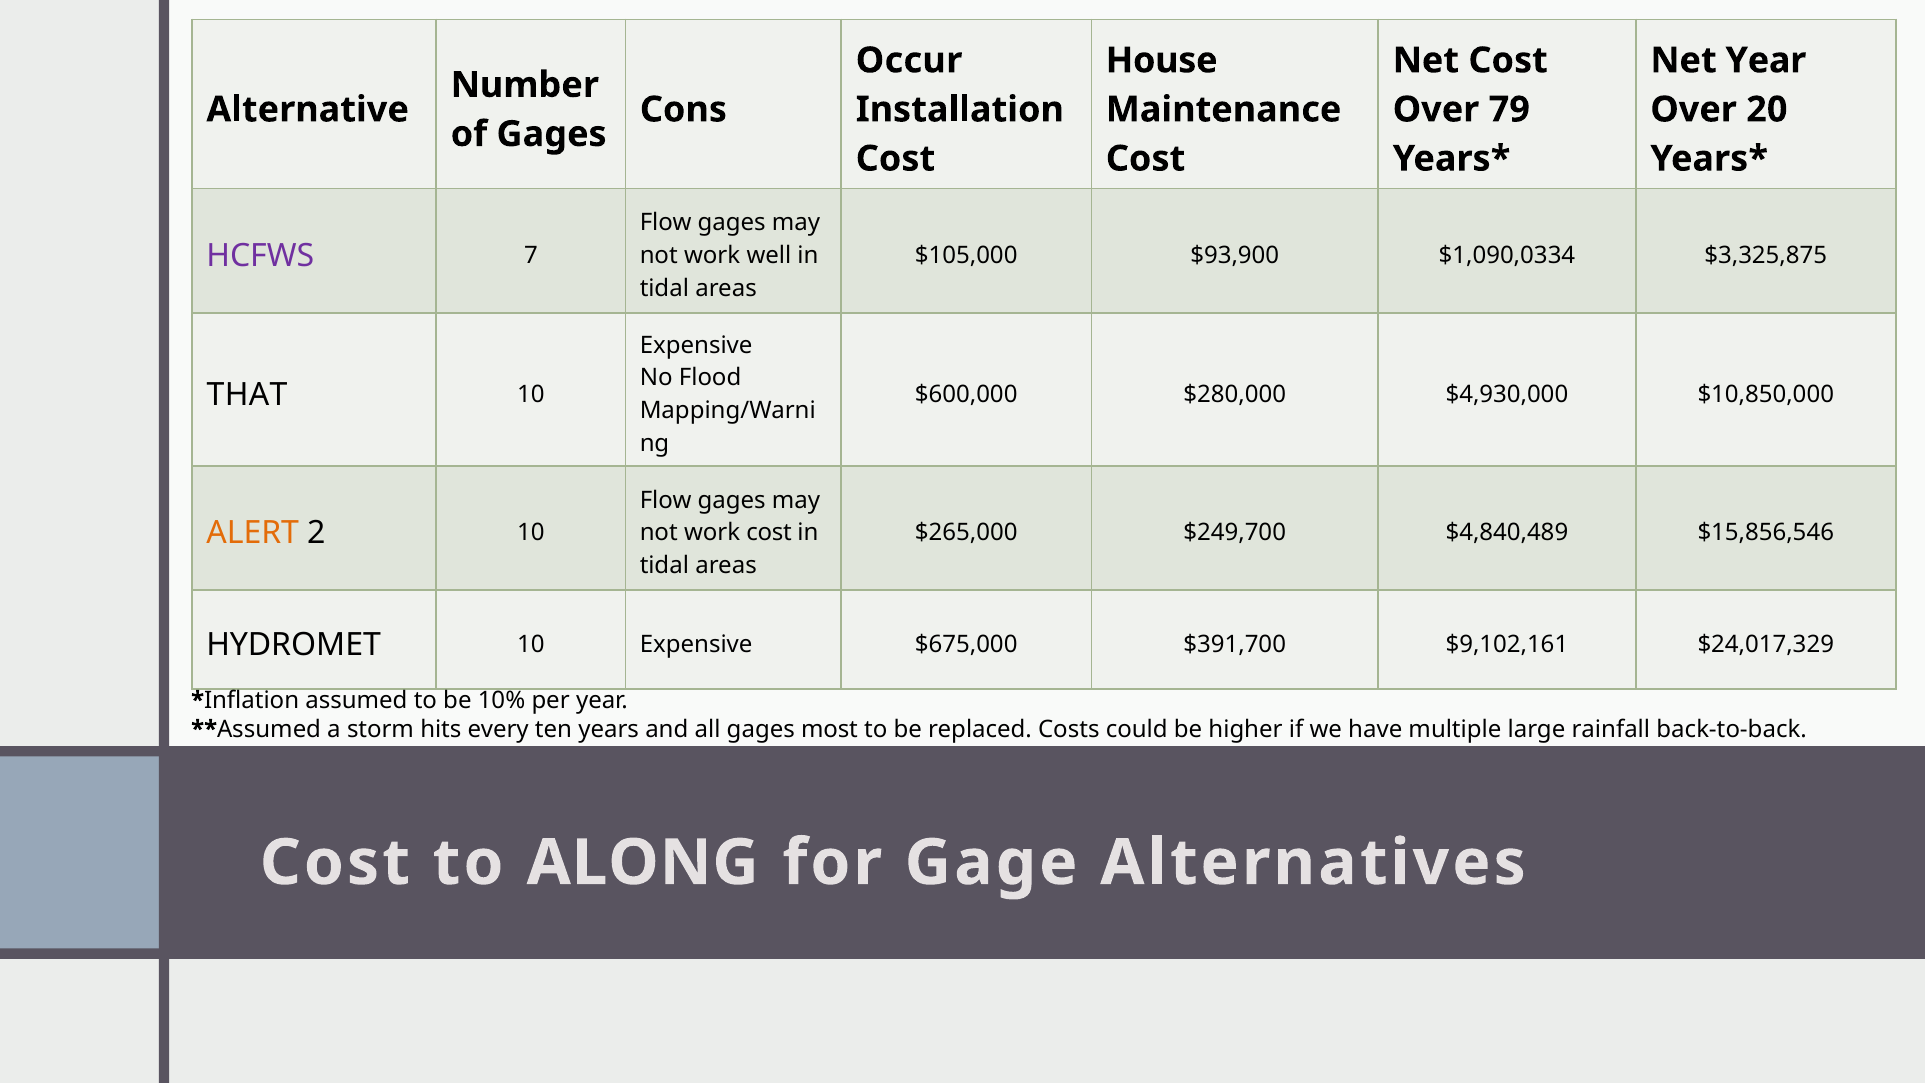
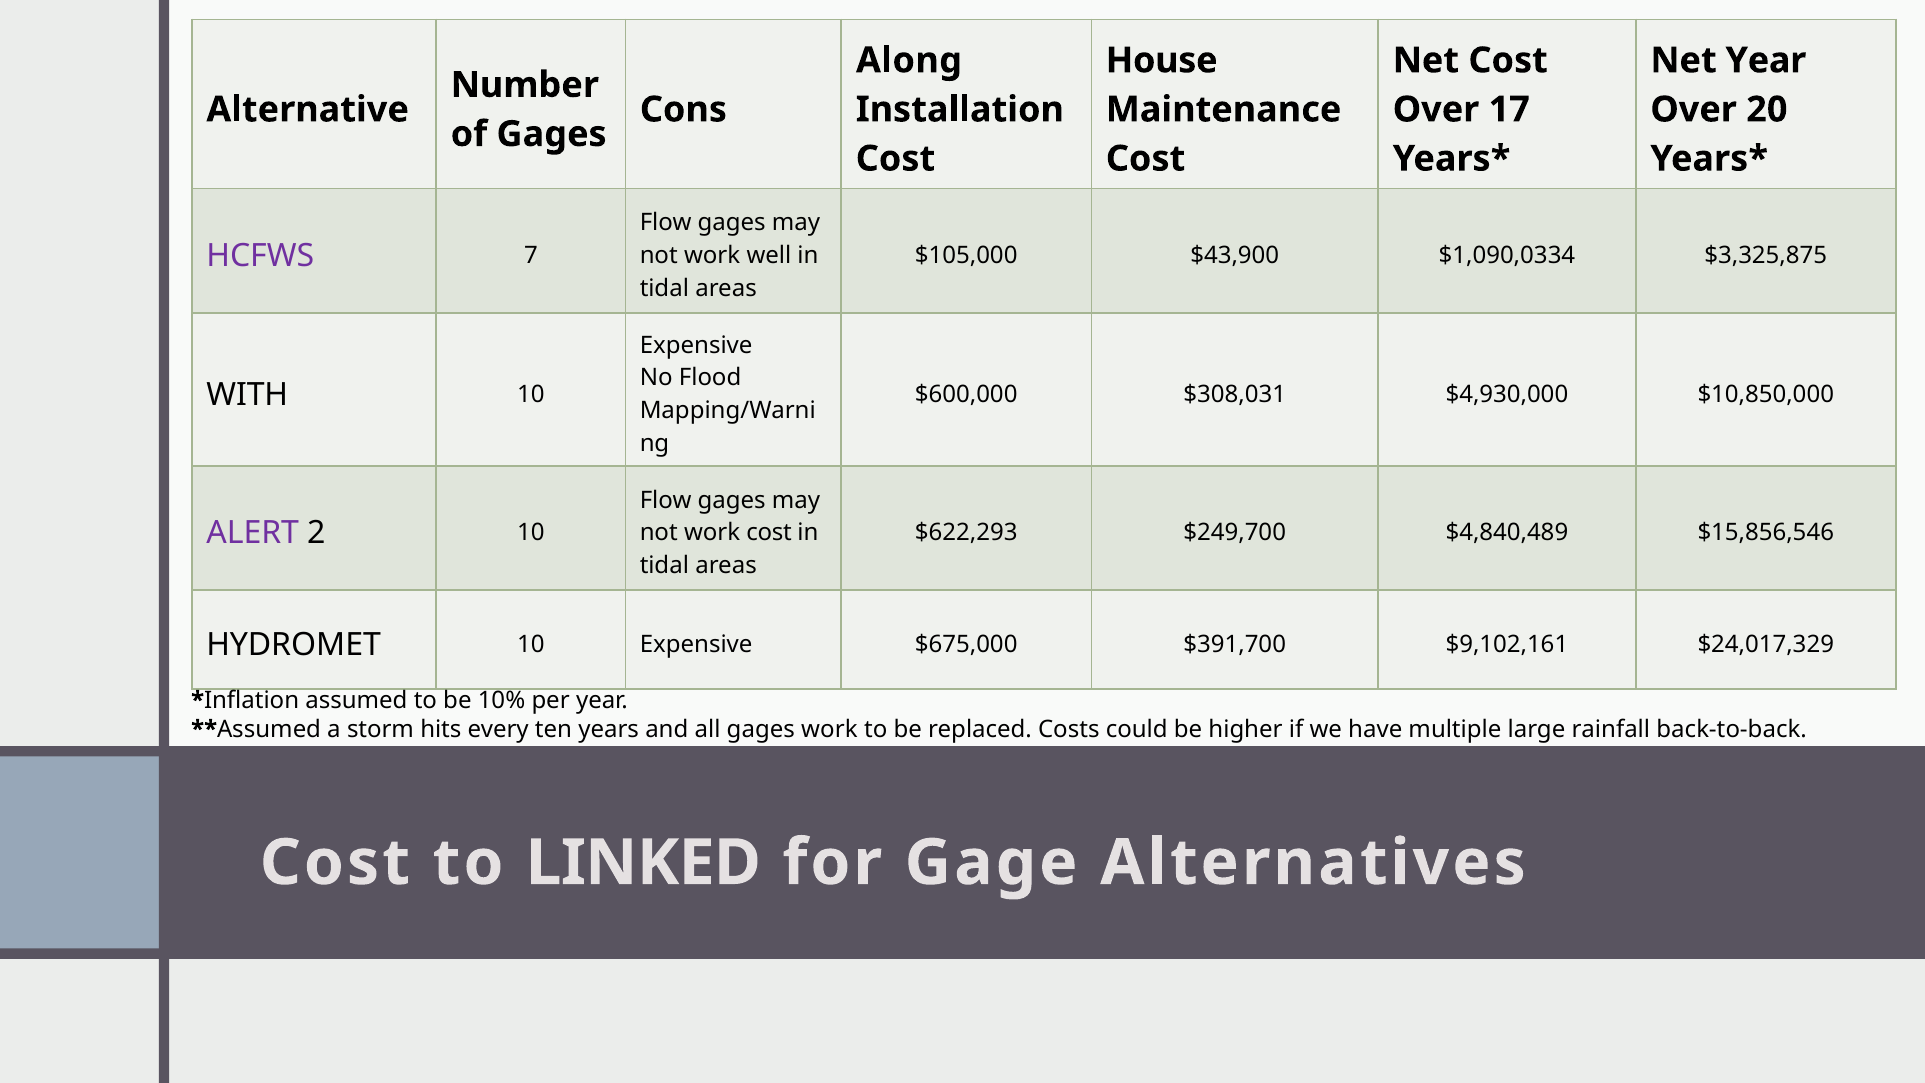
Occur: Occur -> Along
79: 79 -> 17
$93,900: $93,900 -> $43,900
THAT: THAT -> WITH
$280,000: $280,000 -> $308,031
ALERT colour: orange -> purple
$265,000: $265,000 -> $622,293
gages most: most -> work
ALONG: ALONG -> LINKED
